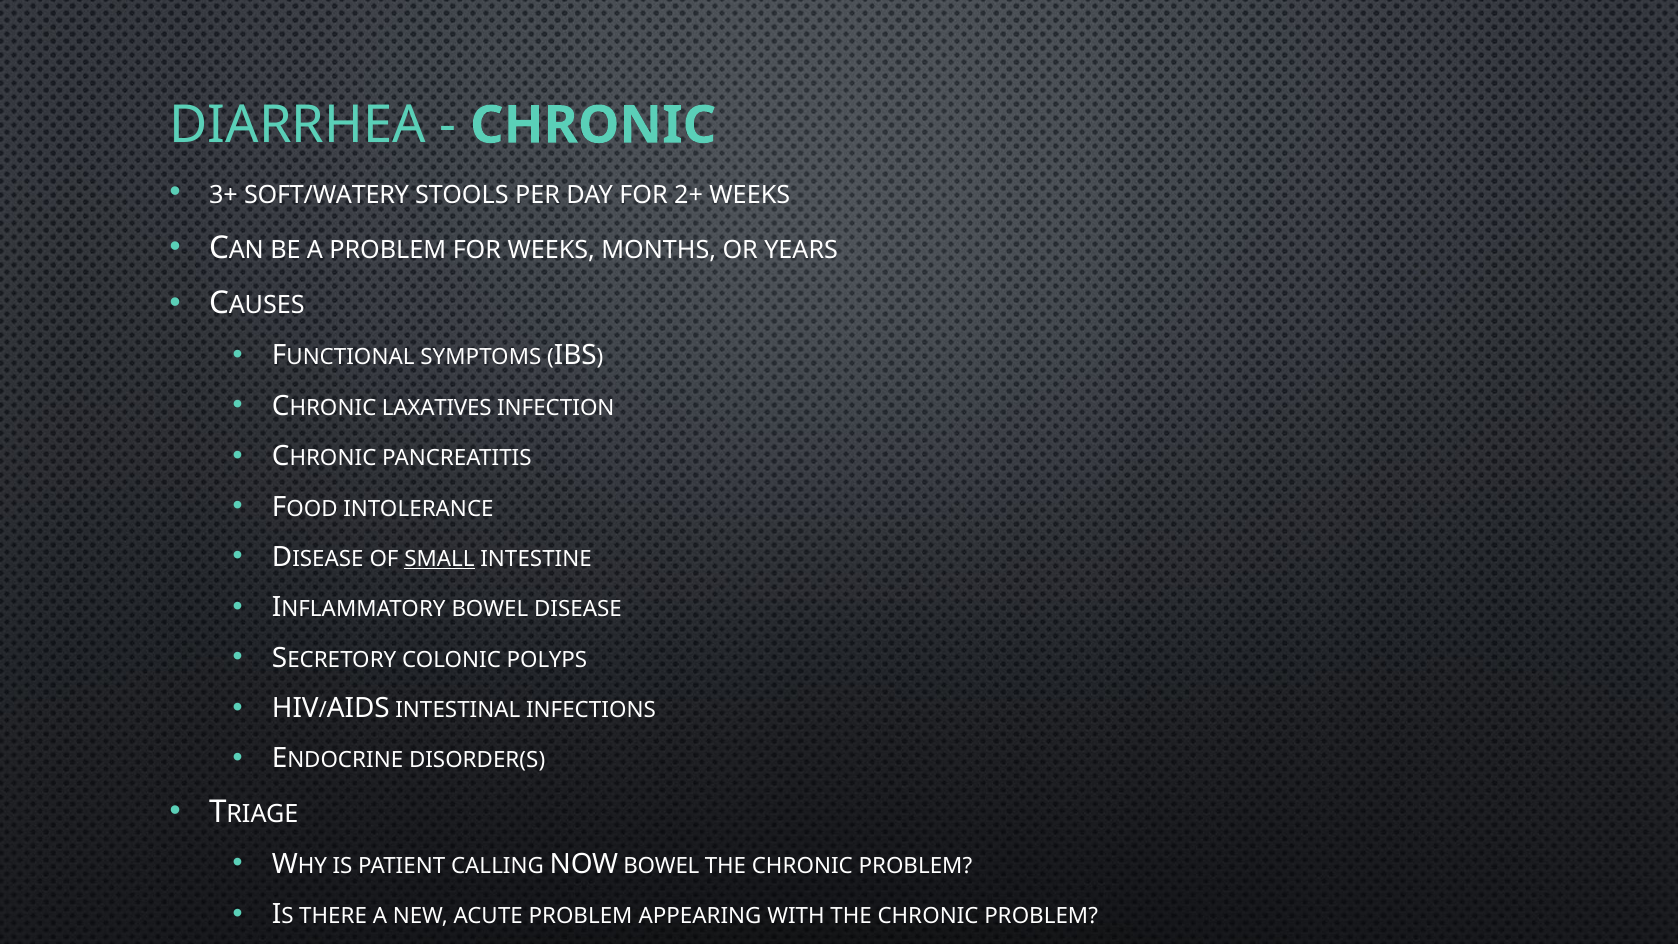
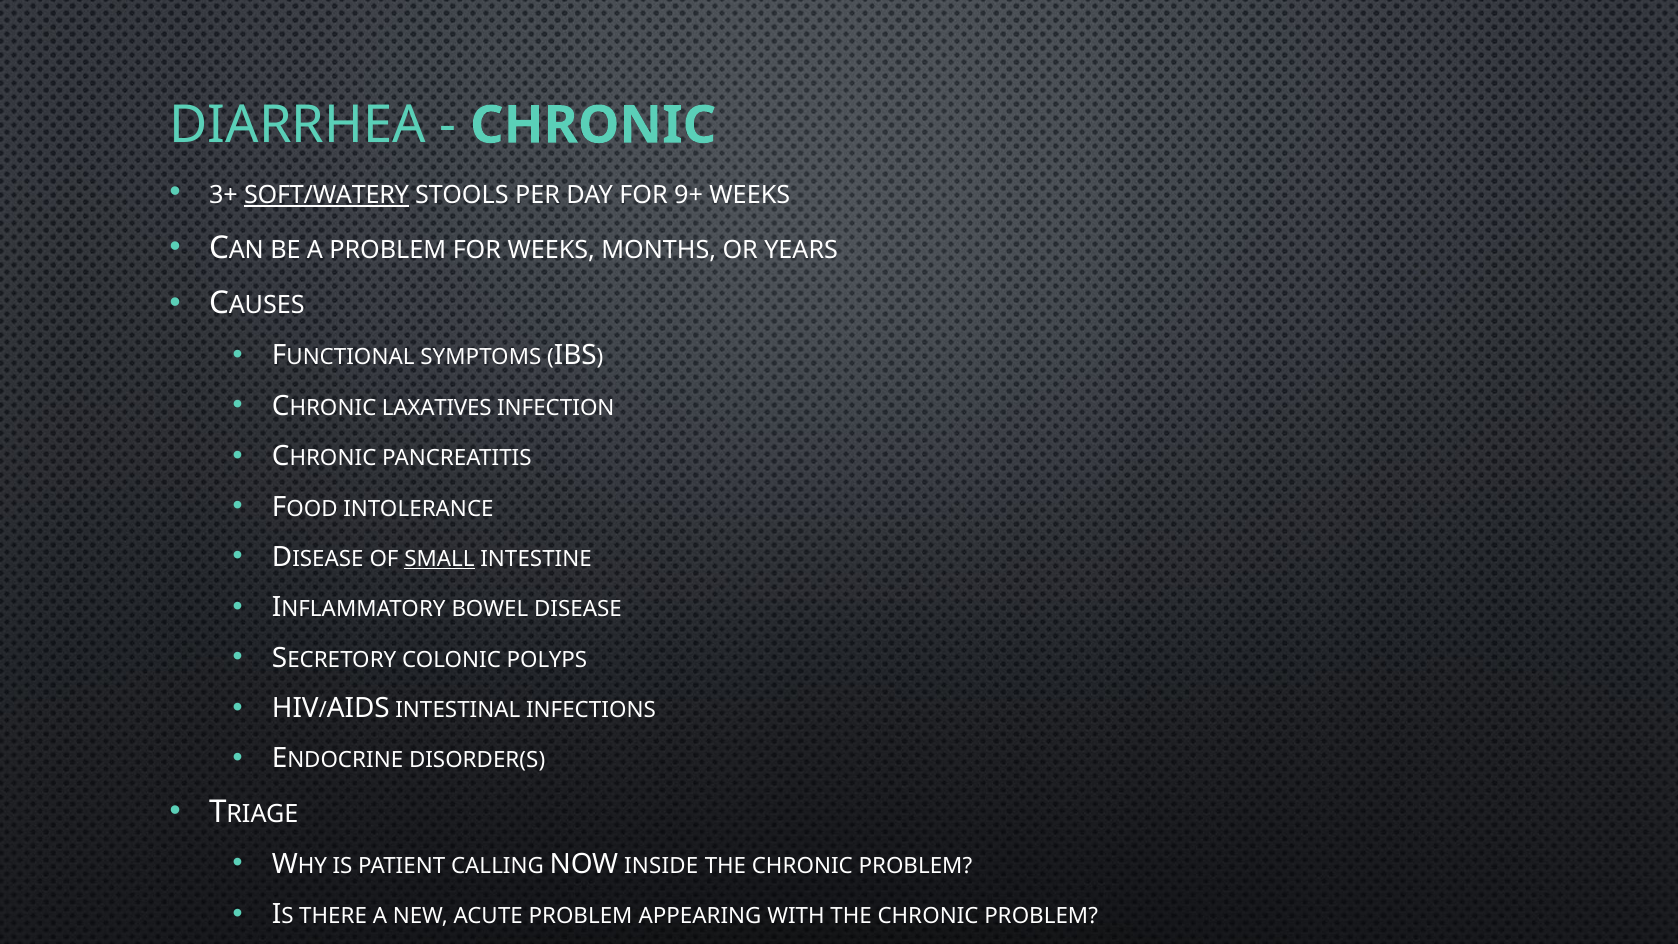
SOFT/WATERY underline: none -> present
2+: 2+ -> 9+
NOW BOWEL: BOWEL -> INSIDE
